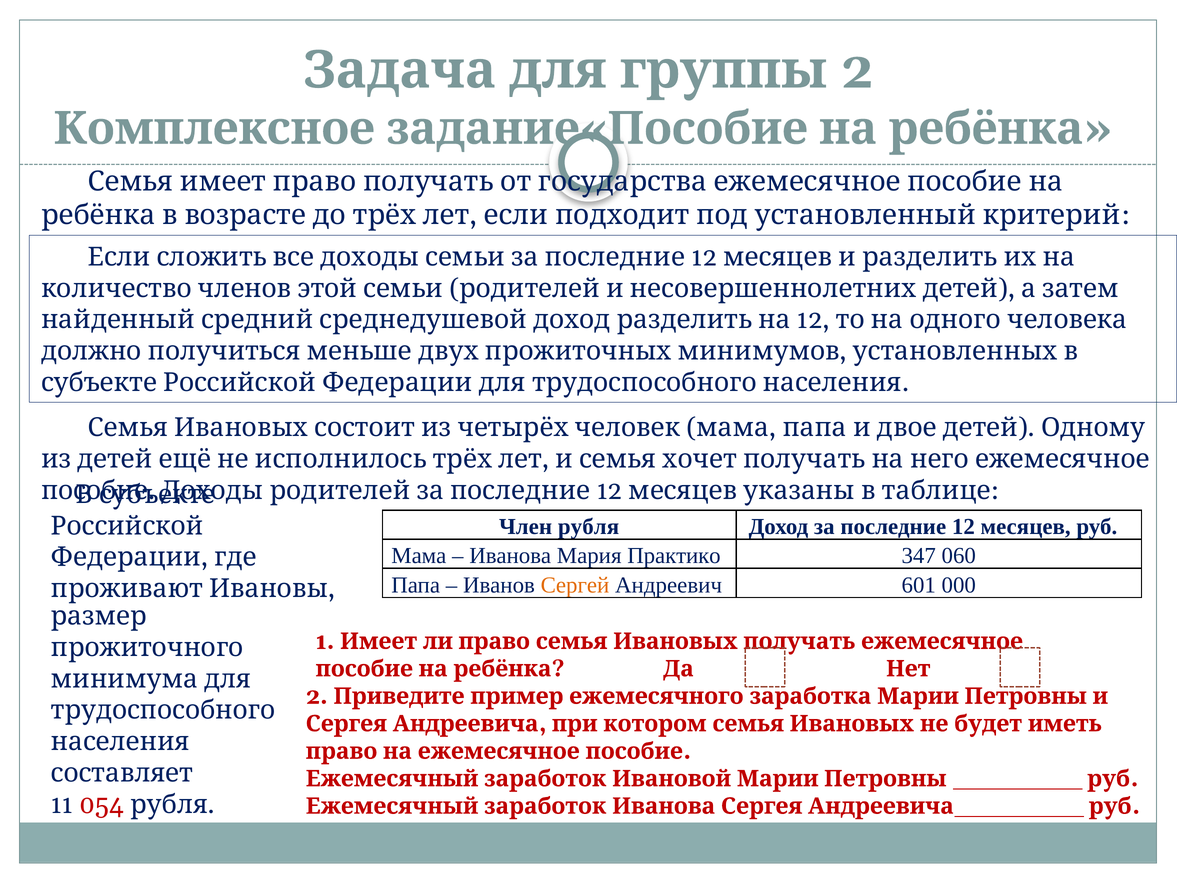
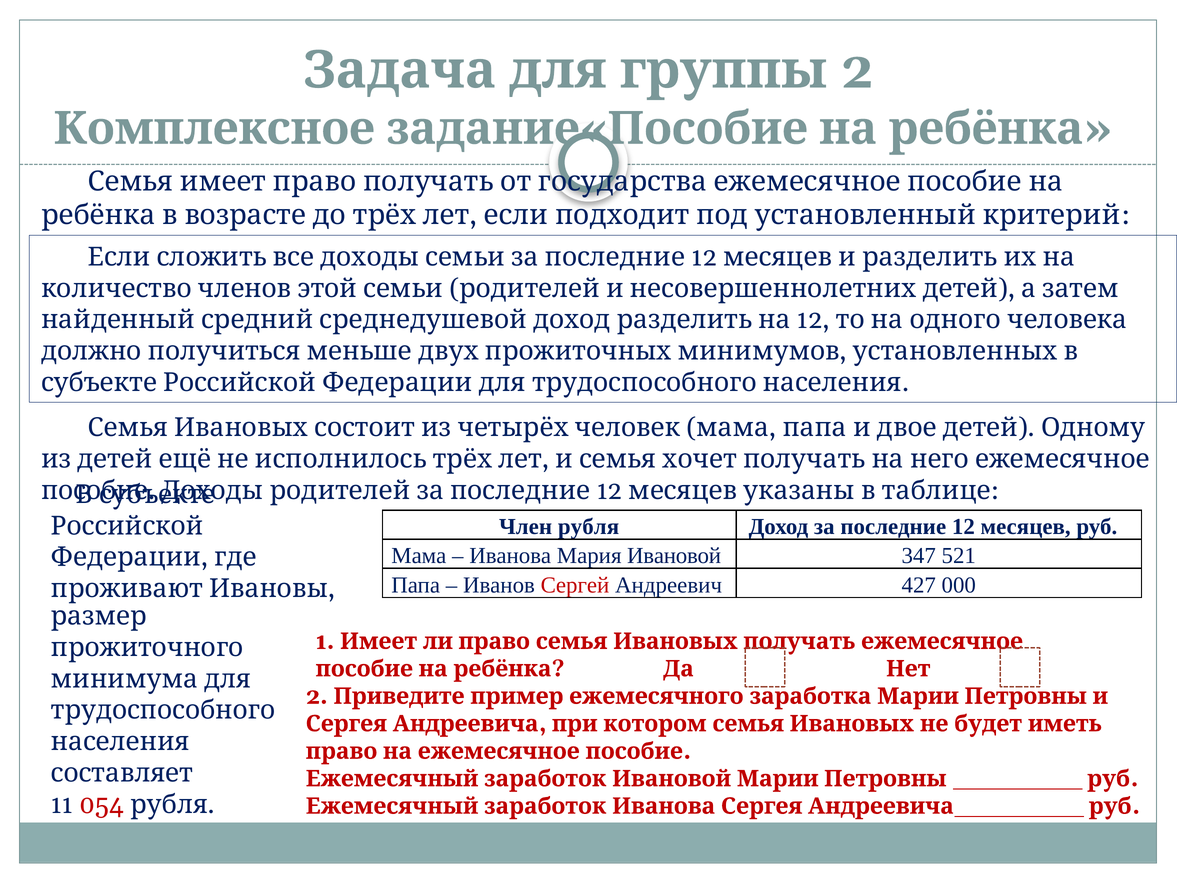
Мария Практико: Практико -> Ивановой
060: 060 -> 521
Сергей colour: orange -> red
601: 601 -> 427
